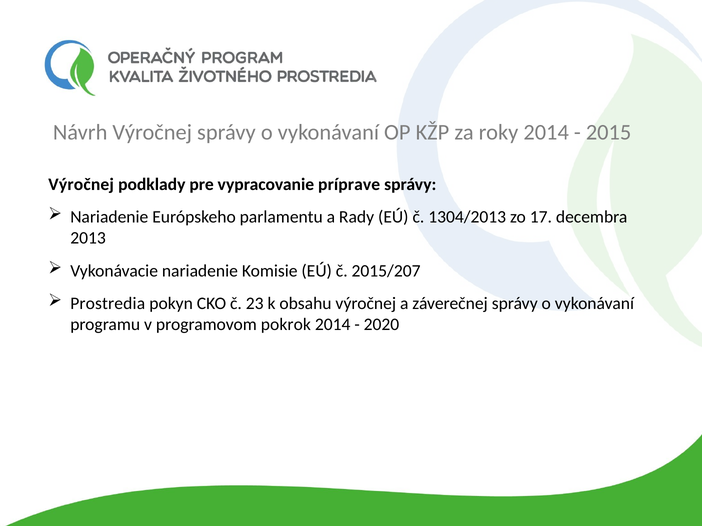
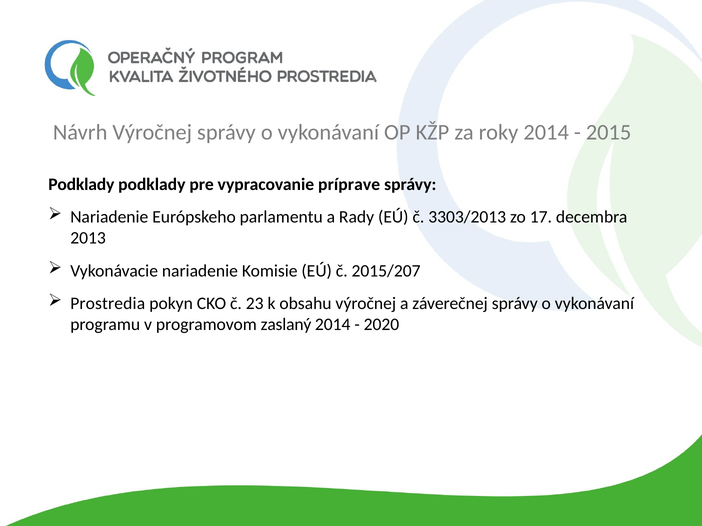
Výročnej at (81, 184): Výročnej -> Podklady
1304/2013: 1304/2013 -> 3303/2013
pokrok: pokrok -> zaslaný
